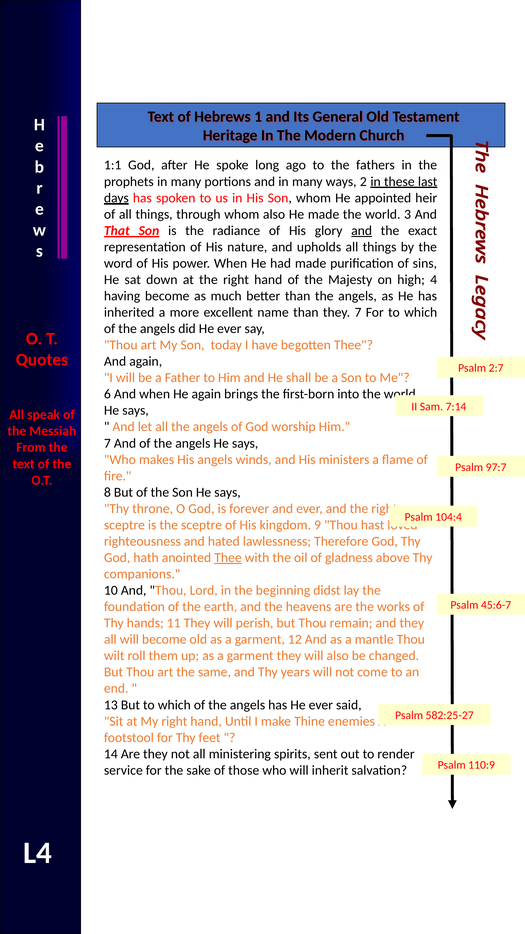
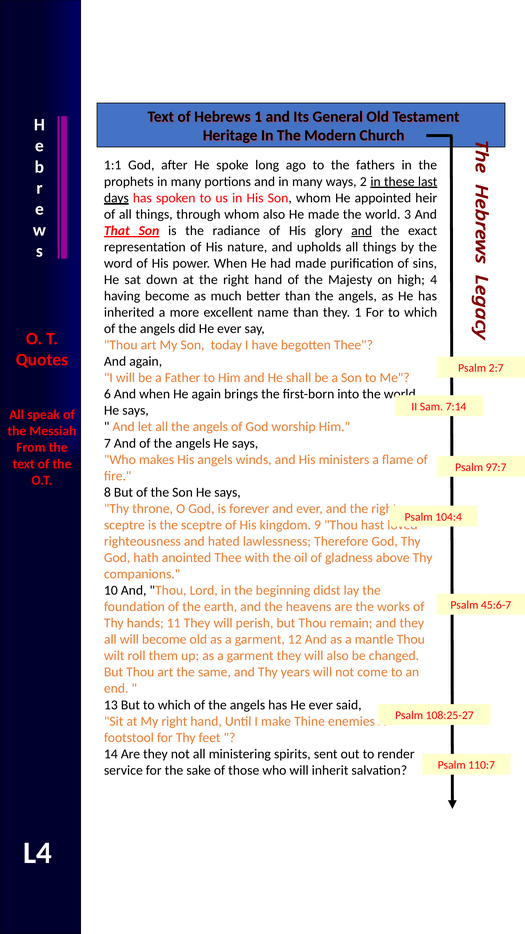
they 7: 7 -> 1
Thee at (228, 557) underline: present -> none
582:25-27: 582:25-27 -> 108:25-27
110:9: 110:9 -> 110:7
